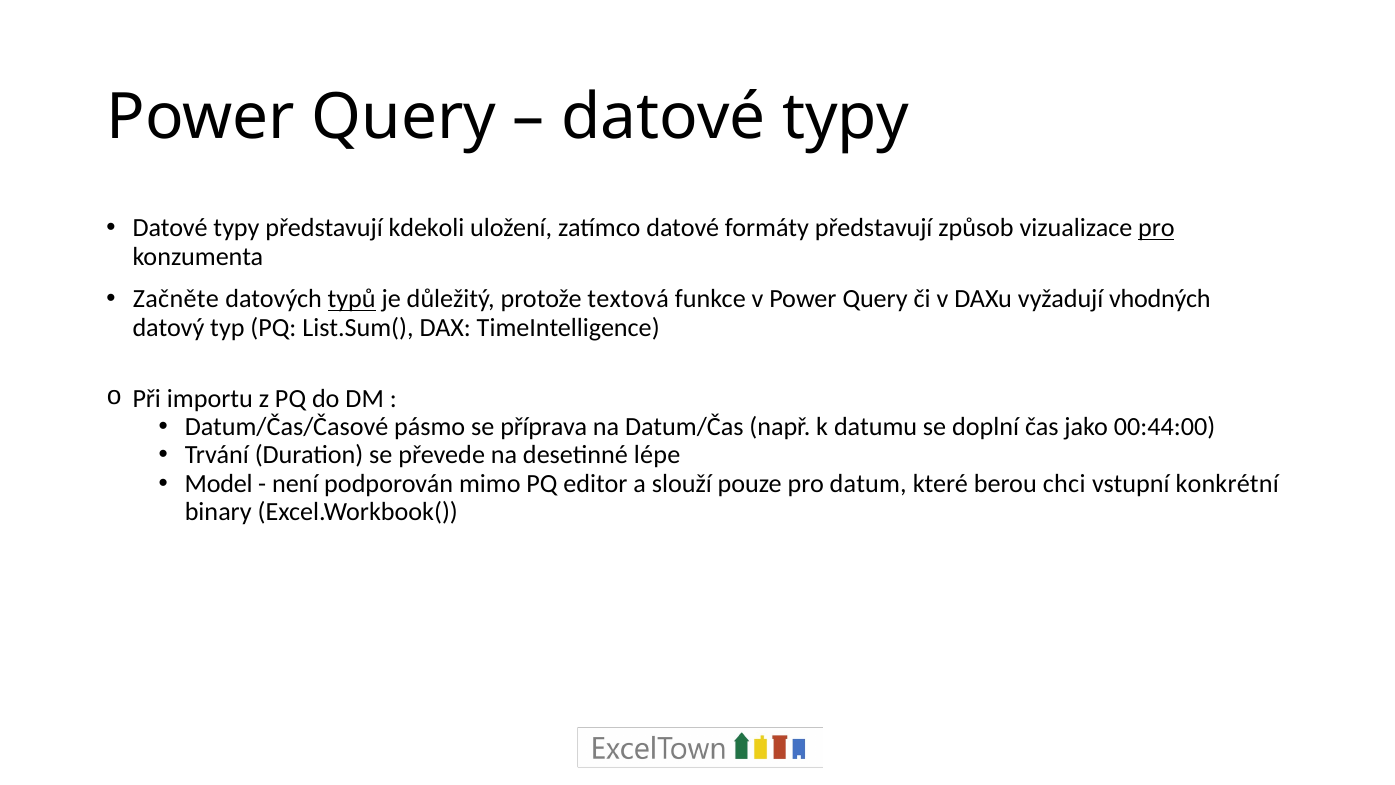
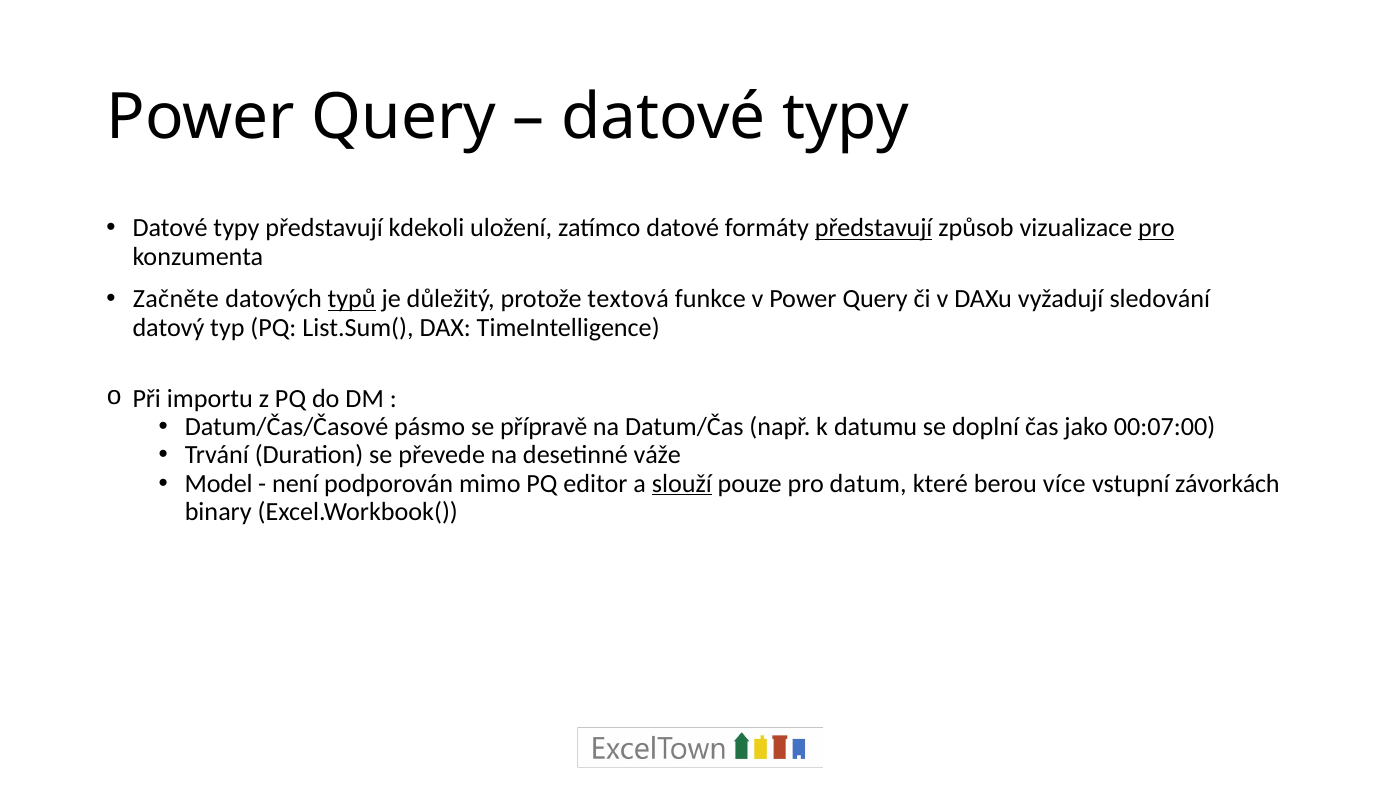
představují at (874, 228) underline: none -> present
vhodných: vhodných -> sledování
příprava: příprava -> přípravě
00:44:00: 00:44:00 -> 00:07:00
lépe: lépe -> váže
slouží underline: none -> present
chci: chci -> více
konkrétní: konkrétní -> závorkách
